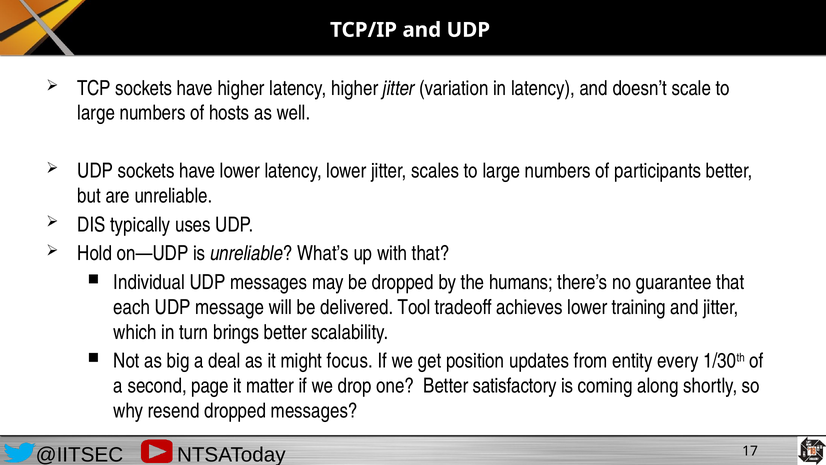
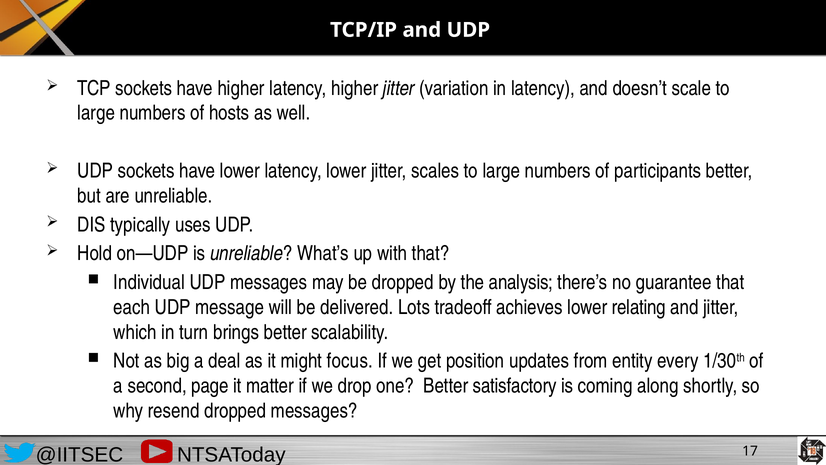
humans: humans -> analysis
Tool: Tool -> Lots
training: training -> relating
